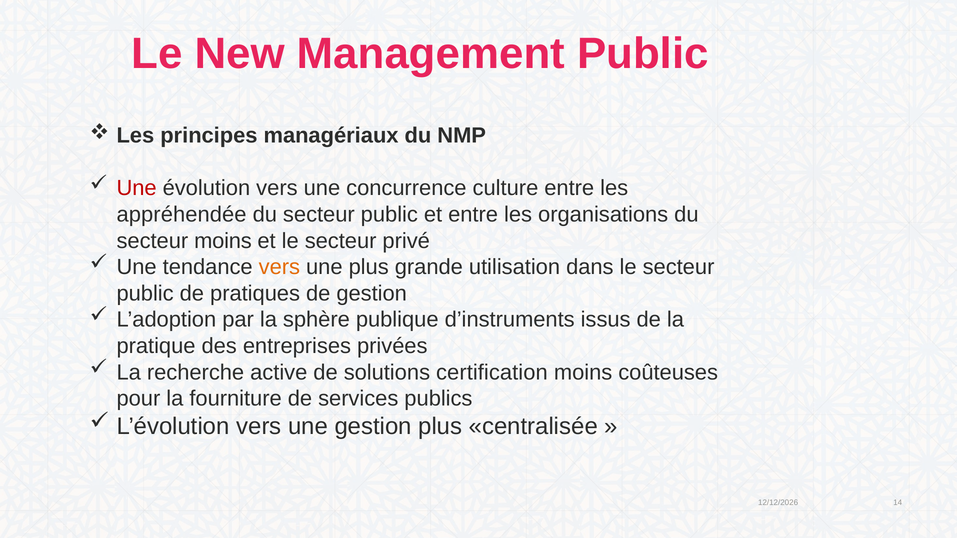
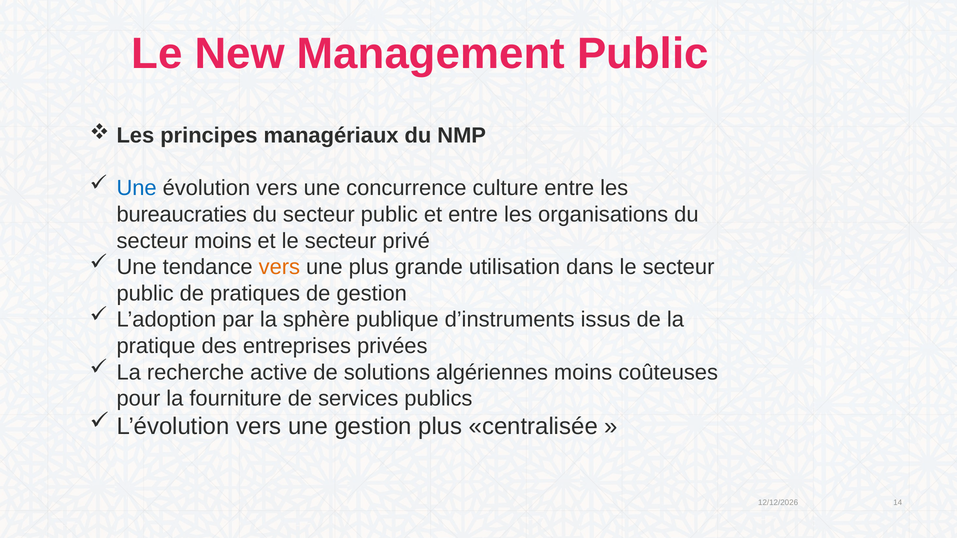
Une at (137, 188) colour: red -> blue
appréhendée: appréhendée -> bureaucraties
certification: certification -> algériennes
